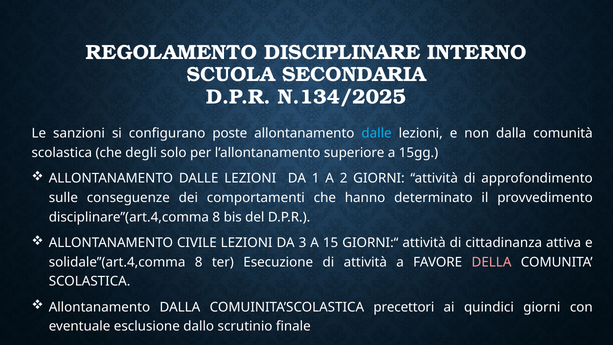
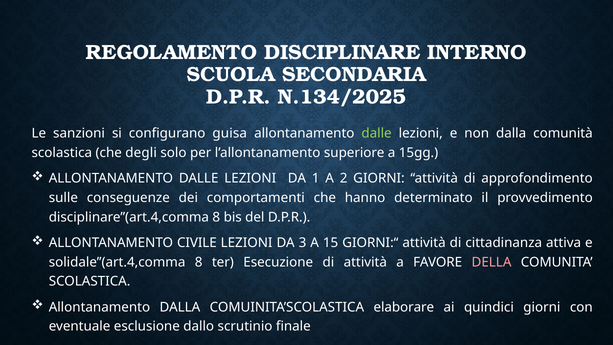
poste: poste -> guisa
dalle at (377, 133) colour: light blue -> light green
precettori: precettori -> elaborare
